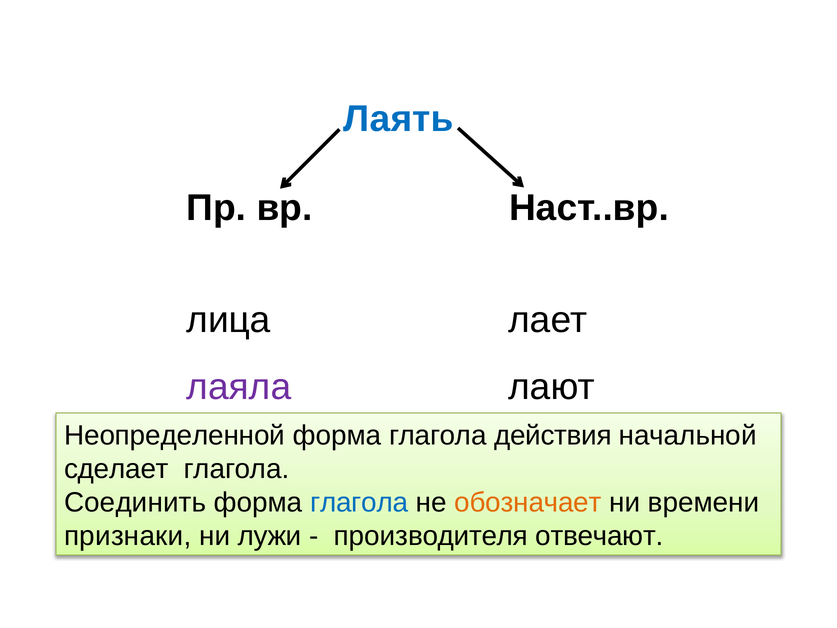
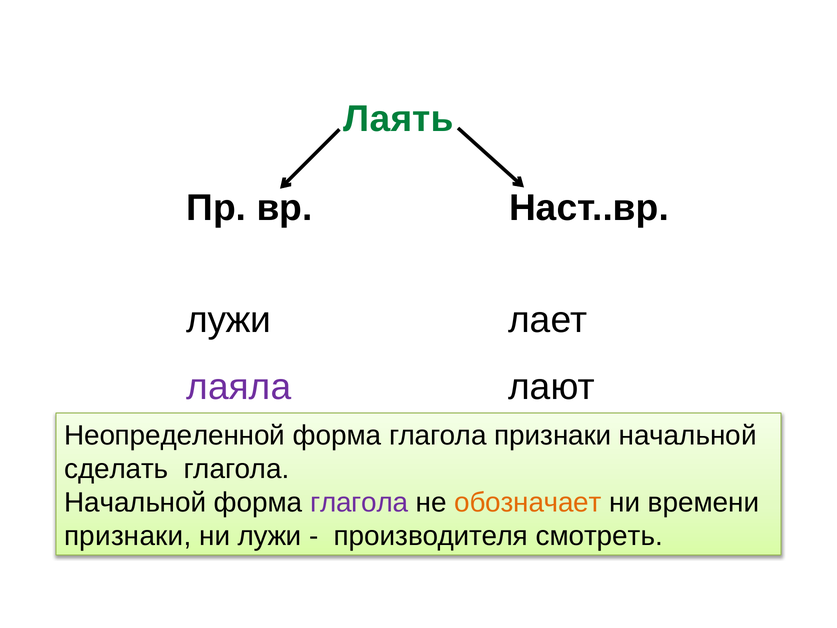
Лаять colour: blue -> green
лица at (229, 320): лица -> лужи
глагола действия: действия -> признаки
сделает: сделает -> сделать
Соединить at (135, 502): Соединить -> Начальной
глагола at (359, 502) colour: blue -> purple
отвечают: отвечают -> смотреть
